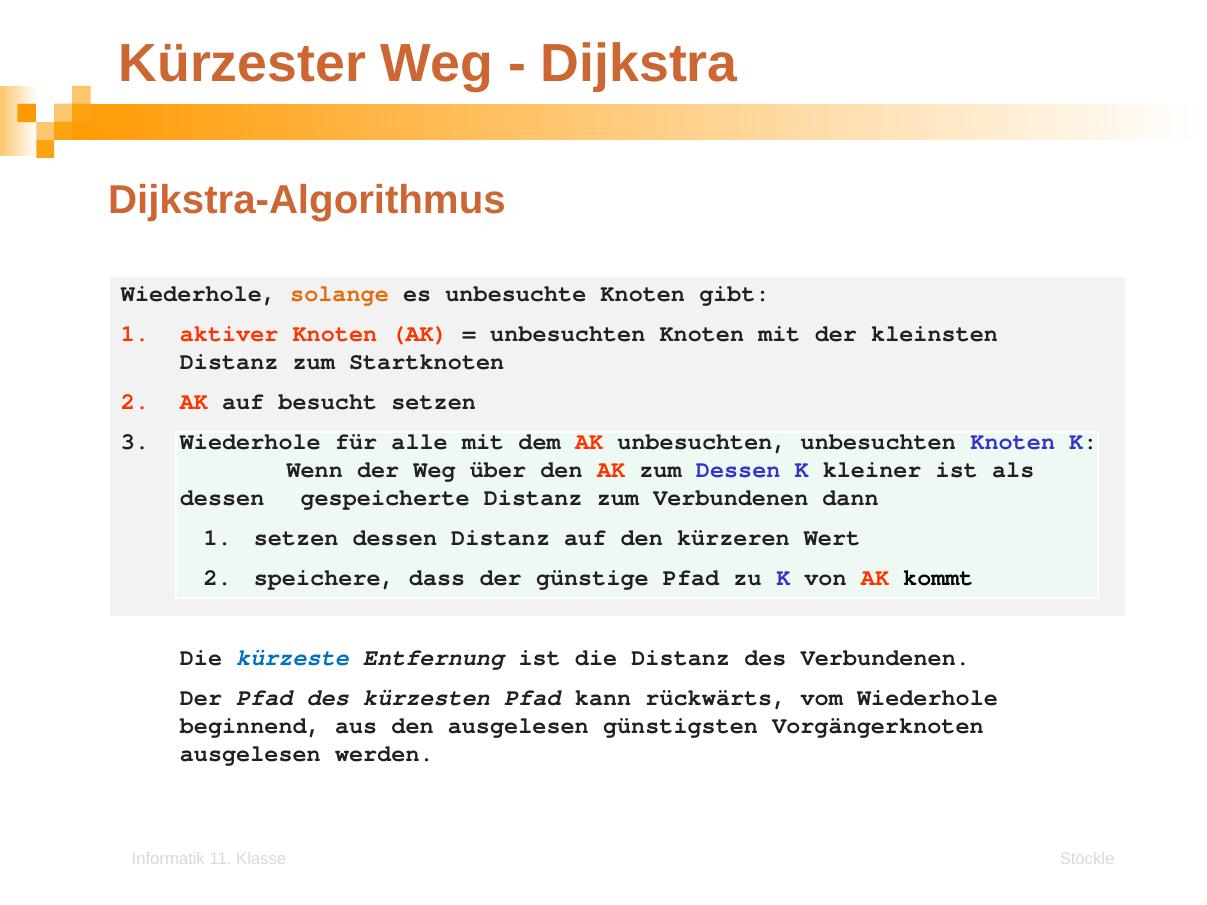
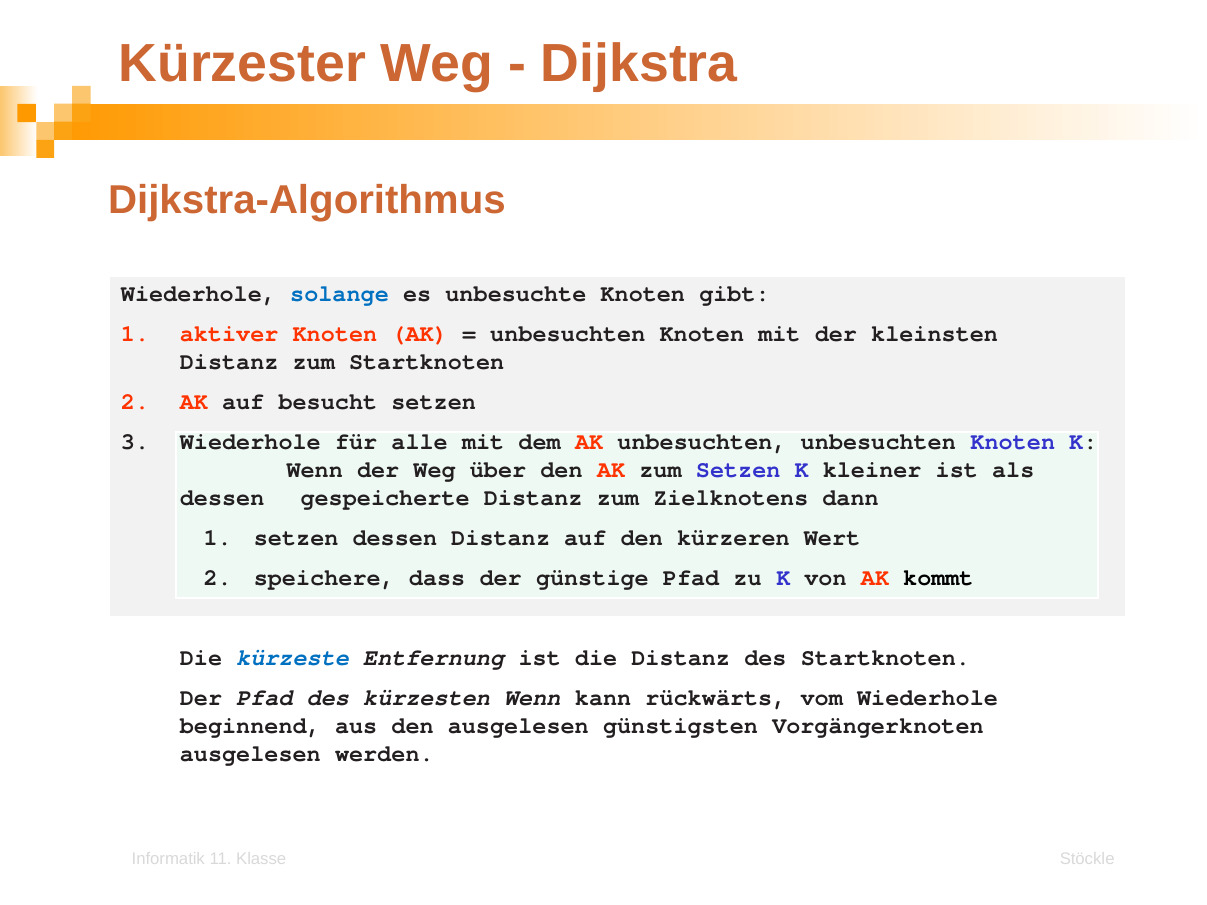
solange colour: orange -> blue
zum Dessen: Dessen -> Setzen
zum Verbundenen: Verbundenen -> Zielknotens
des Verbundenen: Verbundenen -> Startknoten
kürzesten Pfad: Pfad -> Wenn
